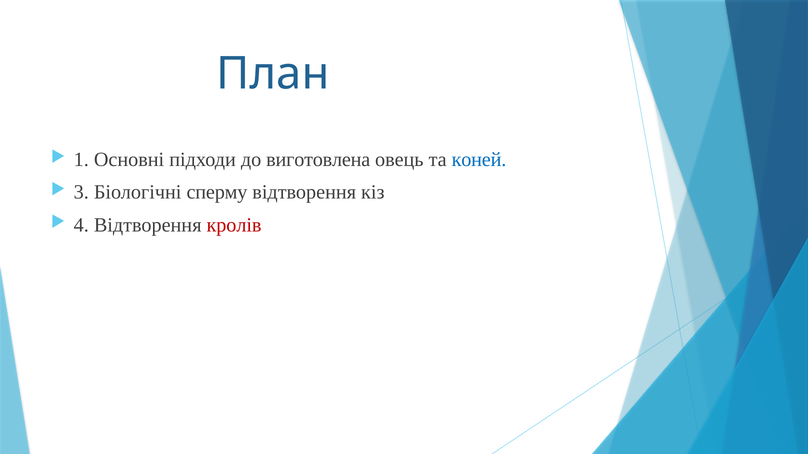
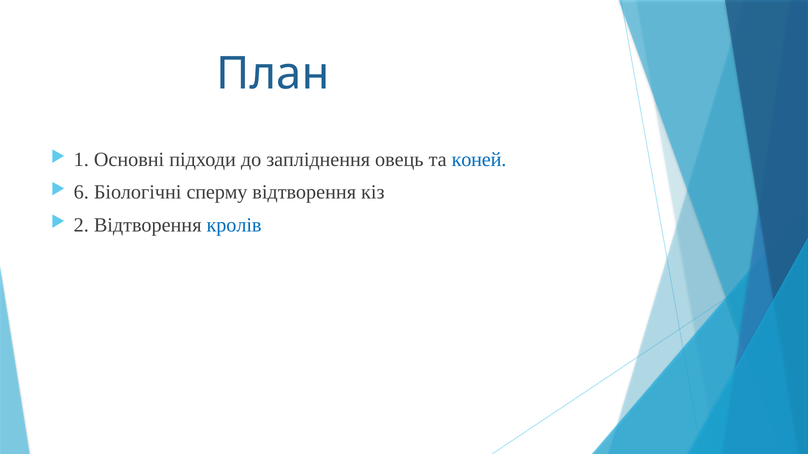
виготовлена: виготовлена -> запліднення
3: 3 -> 6
4: 4 -> 2
кролів colour: red -> blue
